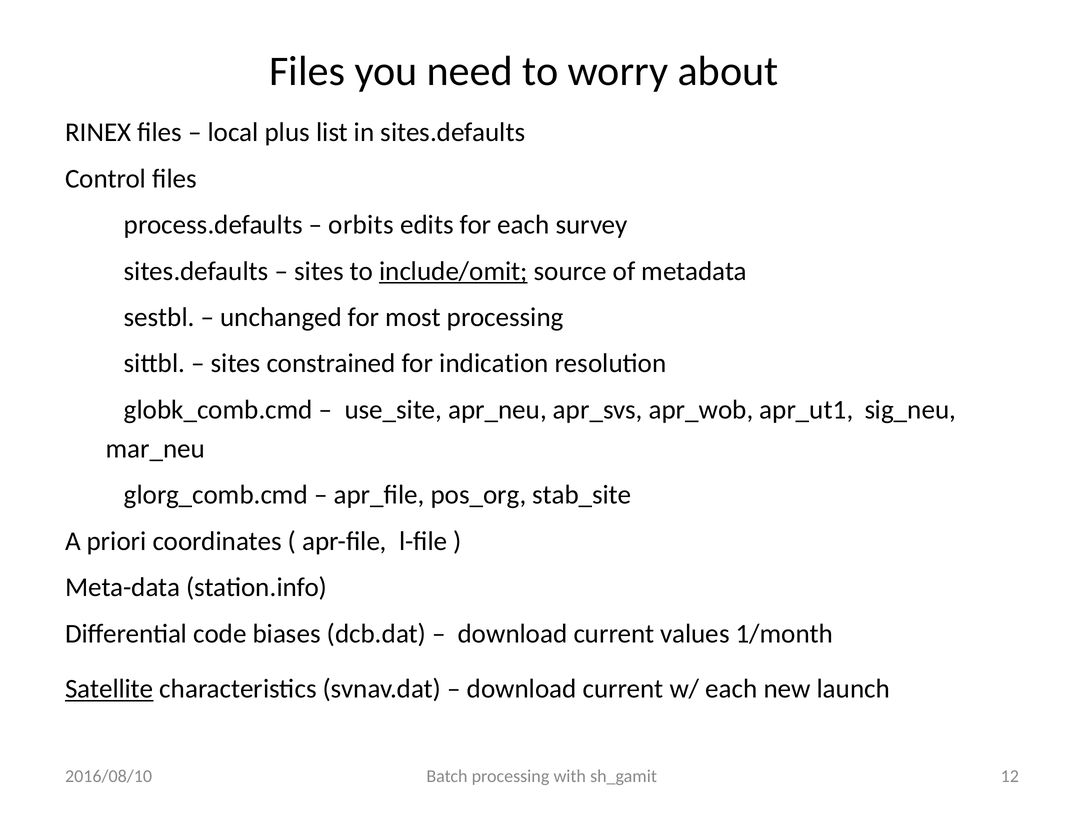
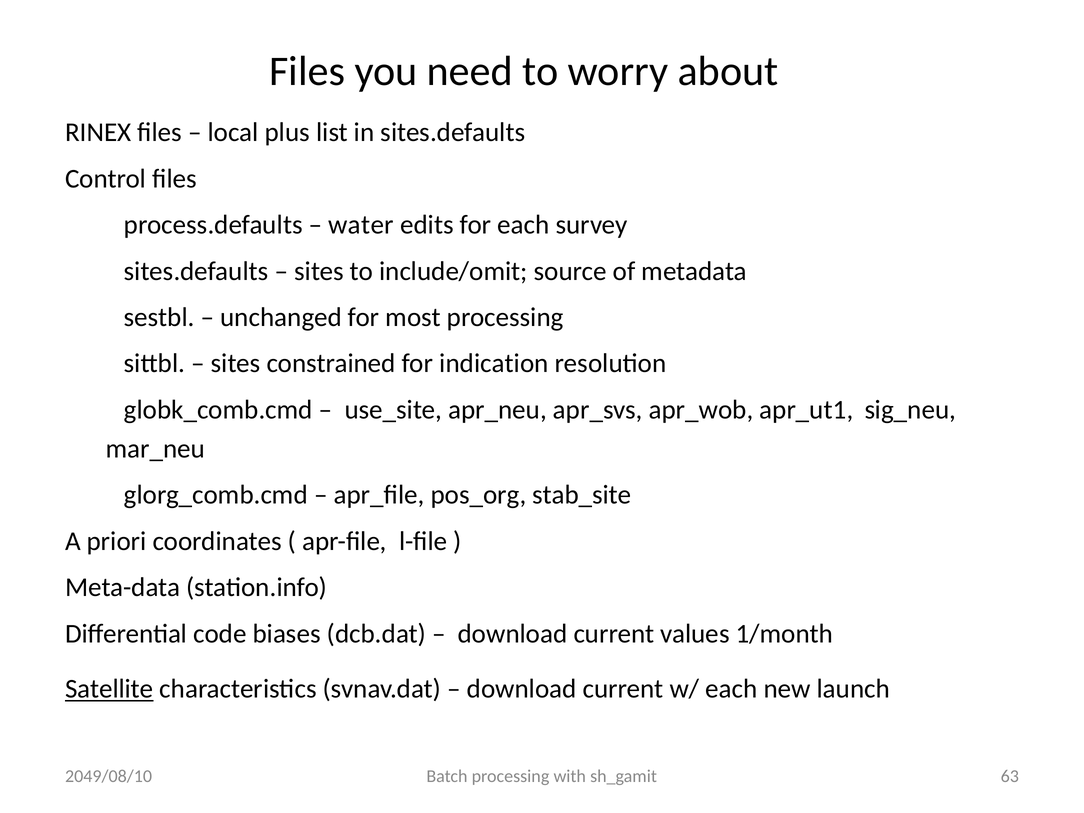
orbits: orbits -> water
include/omit underline: present -> none
12: 12 -> 63
2016/08/10: 2016/08/10 -> 2049/08/10
